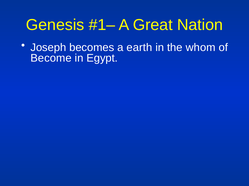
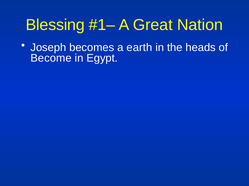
Genesis: Genesis -> Blessing
whom: whom -> heads
